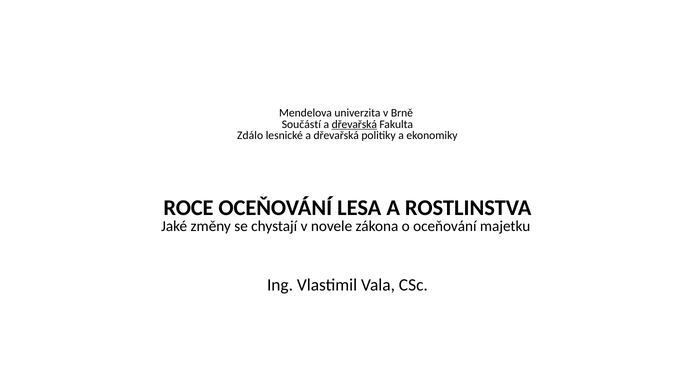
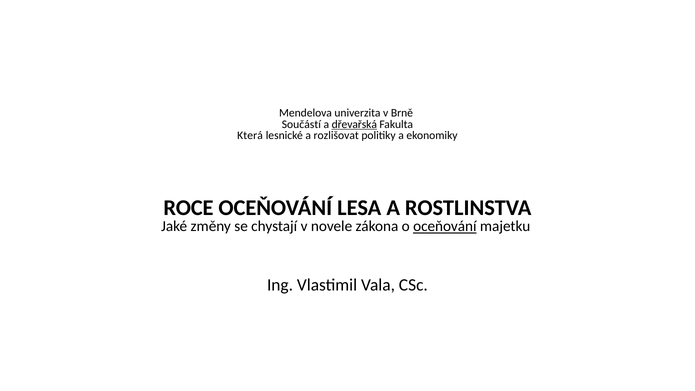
Zdálo: Zdálo -> Která
lesnické a dřevařská: dřevařská -> rozlišovat
oceňování at (445, 226) underline: none -> present
